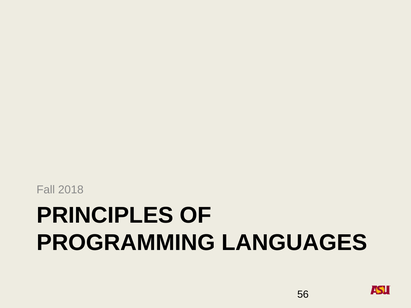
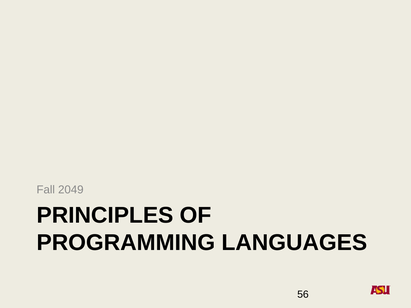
2018: 2018 -> 2049
